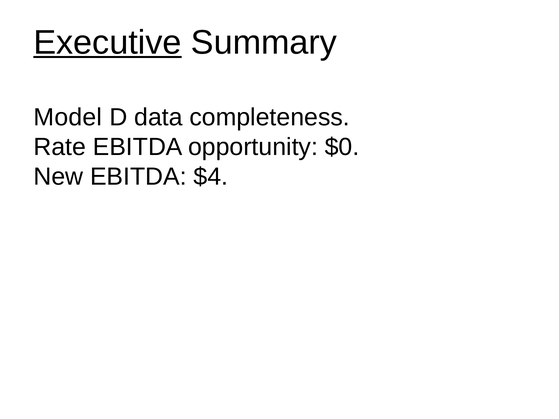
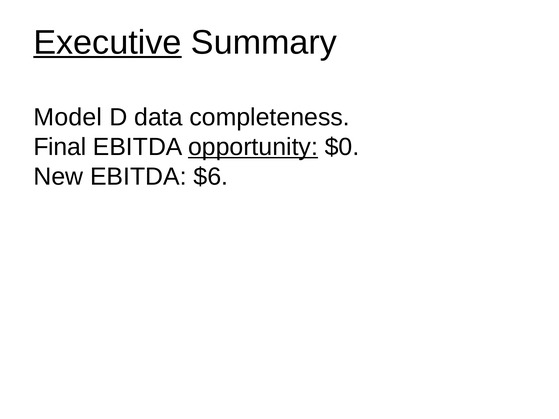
Rate: Rate -> Final
opportunity underline: none -> present
$4: $4 -> $6
